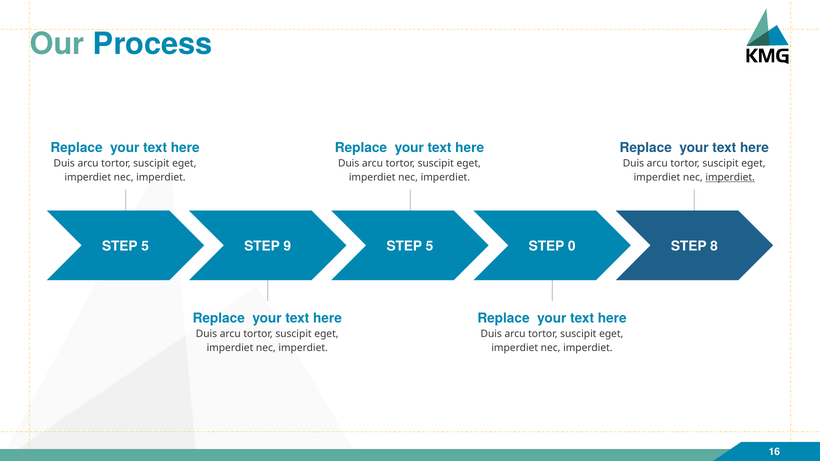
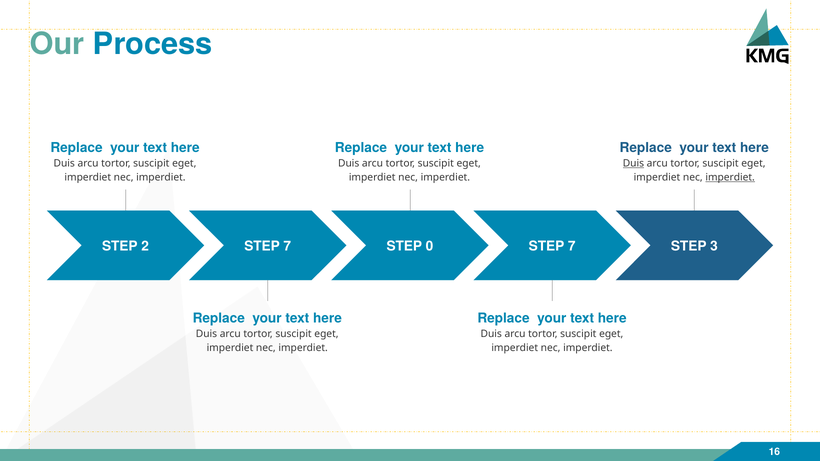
Duis at (633, 164) underline: none -> present
5 at (145, 246): 5 -> 2
9 at (287, 246): 9 -> 7
5 at (430, 246): 5 -> 0
0 at (572, 246): 0 -> 7
8: 8 -> 3
